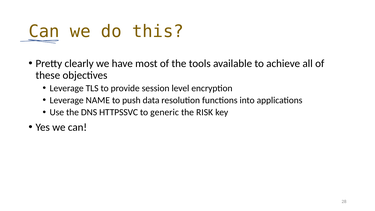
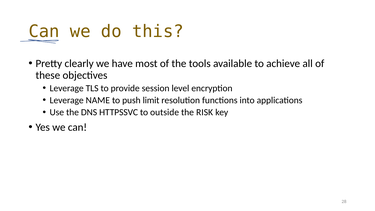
data: data -> limit
generic: generic -> outside
